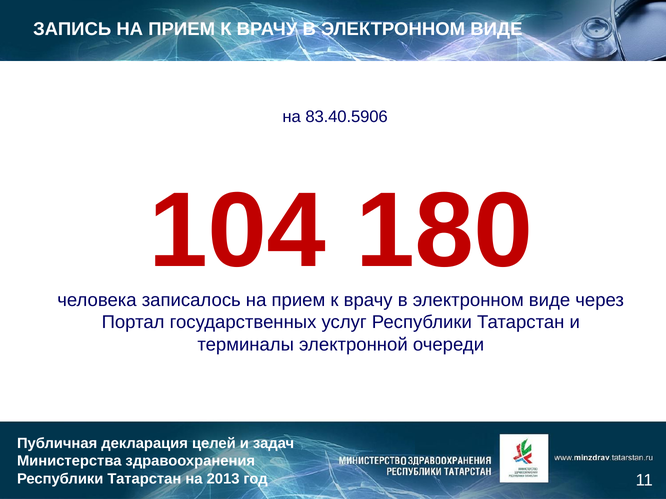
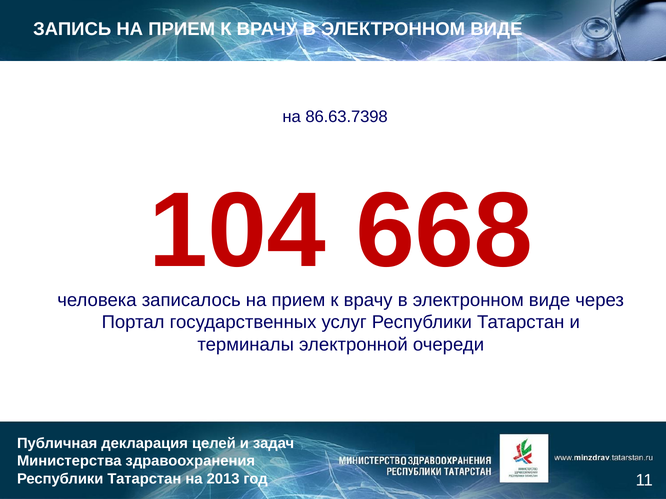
83.40.5906: 83.40.5906 -> 86.63.7398
180: 180 -> 668
